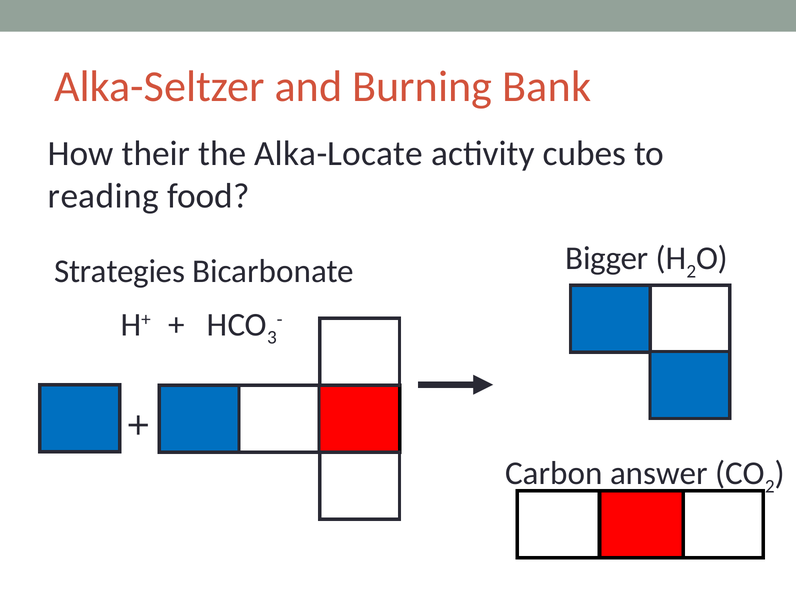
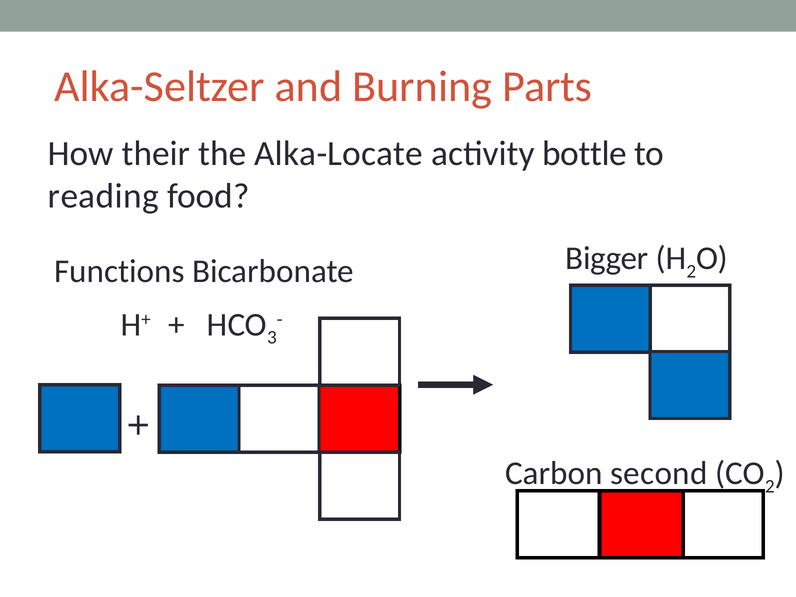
Bank: Bank -> Parts
cubes: cubes -> bottle
Strategies: Strategies -> Functions
answer: answer -> second
